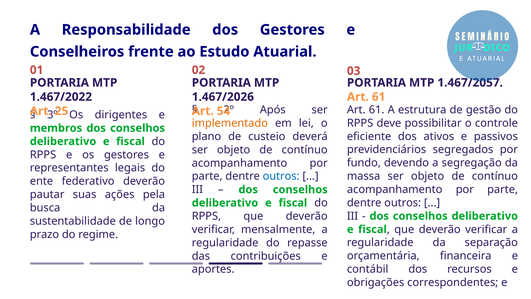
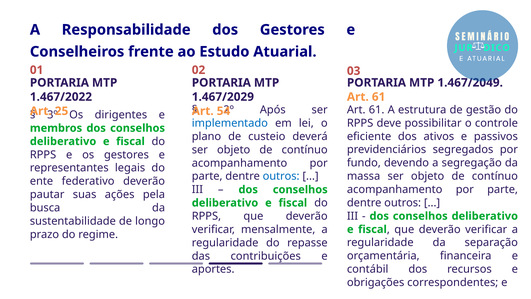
1.467/2057: 1.467/2057 -> 1.467/2049
1.467/2026: 1.467/2026 -> 1.467/2029
implementado colour: orange -> blue
